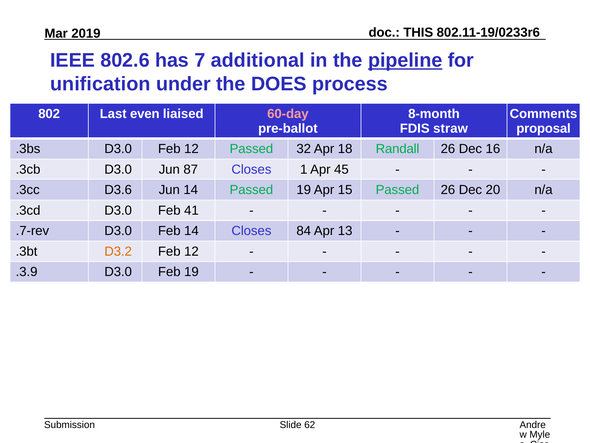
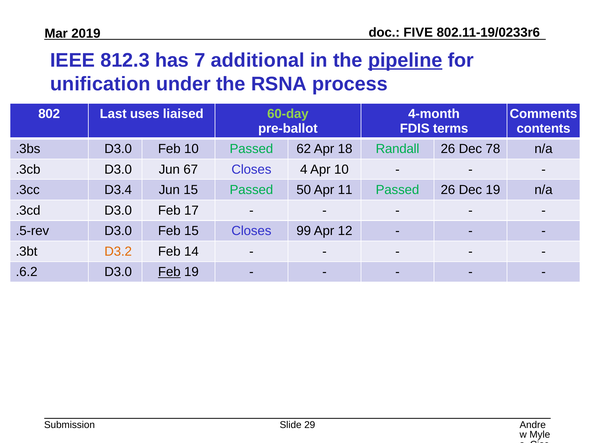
THIS: THIS -> FIVE
802.6: 802.6 -> 812.3
DOES: DOES -> RSNA
even: even -> uses
60-day colour: pink -> light green
8-month: 8-month -> 4-month
straw: straw -> terms
proposal: proposal -> contents
D3.0 Feb 12: 12 -> 10
32: 32 -> 62
16: 16 -> 78
87: 87 -> 67
1: 1 -> 4
Apr 45: 45 -> 10
D3.6: D3.6 -> D3.4
Jun 14: 14 -> 15
Passed 19: 19 -> 50
15: 15 -> 11
Dec 20: 20 -> 19
41: 41 -> 17
.7-rev: .7-rev -> .5-rev
Feb 14: 14 -> 15
84: 84 -> 99
13: 13 -> 12
12 at (191, 251): 12 -> 14
.3.9: .3.9 -> .6.2
Feb at (169, 272) underline: none -> present
62: 62 -> 29
